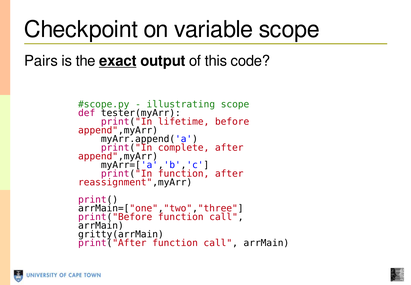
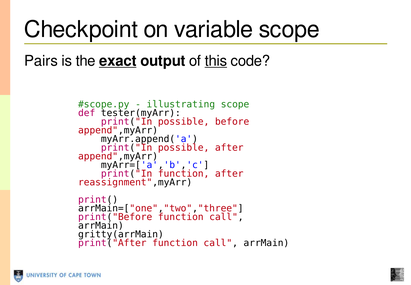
this underline: none -> present
lifetime at (184, 122): lifetime -> possible
complete at (184, 147): complete -> possible
